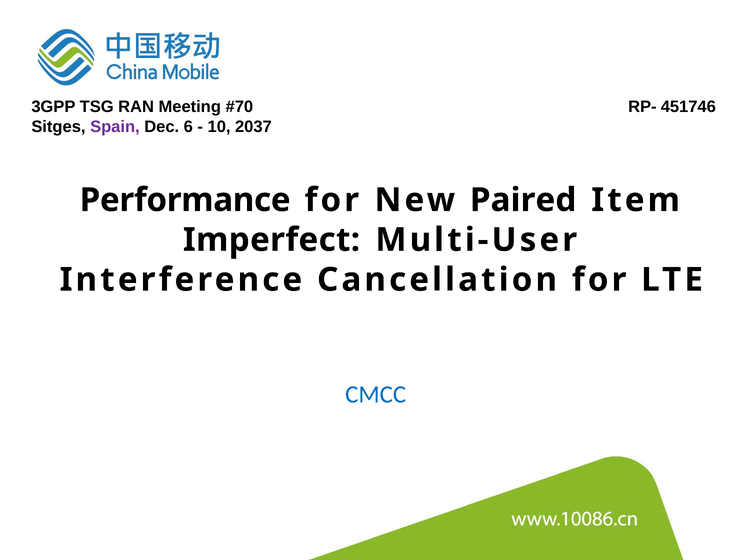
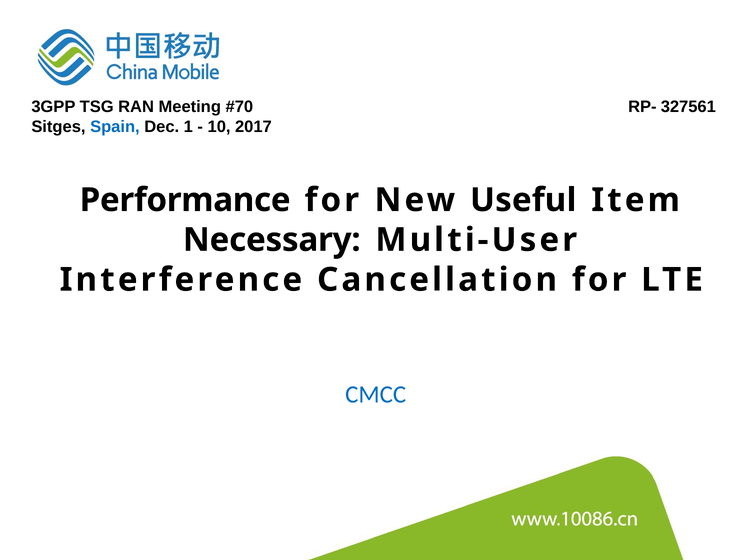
451746: 451746 -> 327561
Spain colour: purple -> blue
6: 6 -> 1
2037: 2037 -> 2017
Paired: Paired -> Useful
Imperfect: Imperfect -> Necessary
